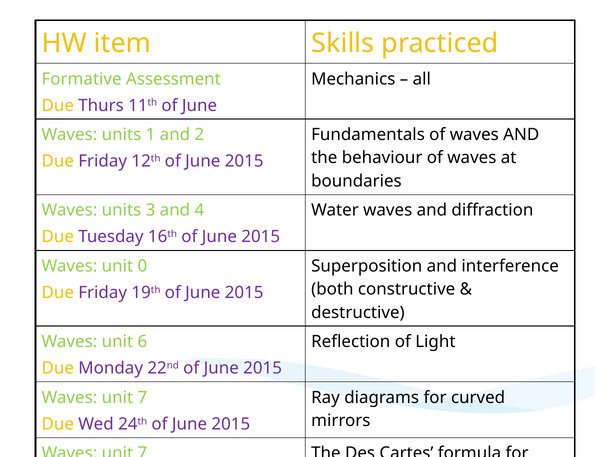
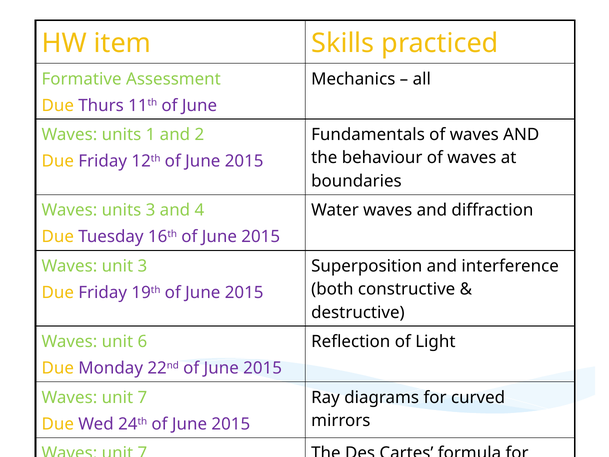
unit 0: 0 -> 3
